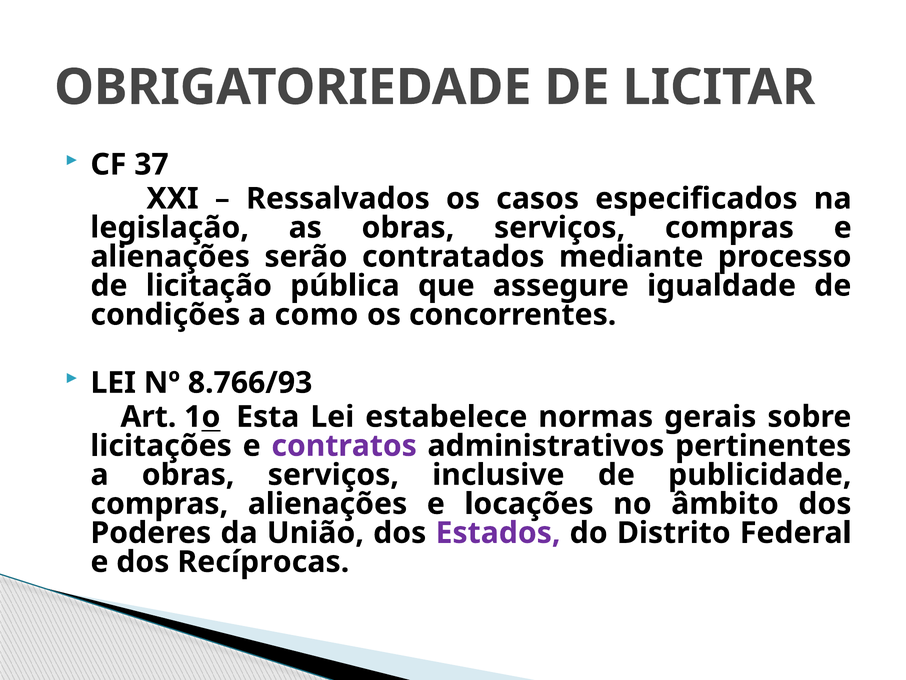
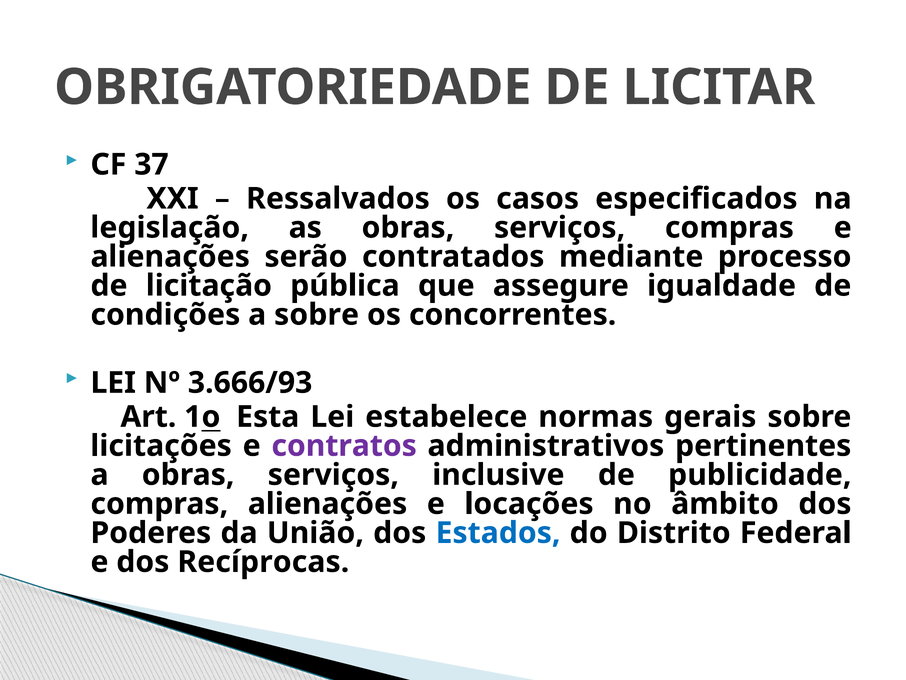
a como: como -> sobre
8.766/93: 8.766/93 -> 3.666/93
Estados colour: purple -> blue
